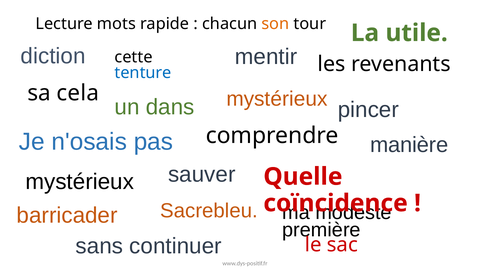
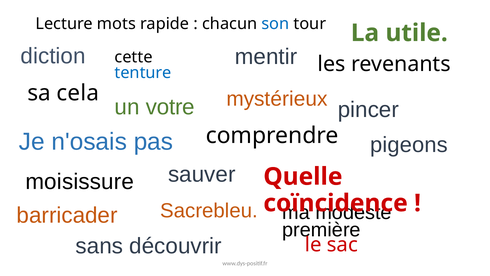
son colour: orange -> blue
dans: dans -> votre
manière: manière -> pigeons
mystérieux at (80, 181): mystérieux -> moisissure
continuer: continuer -> découvrir
